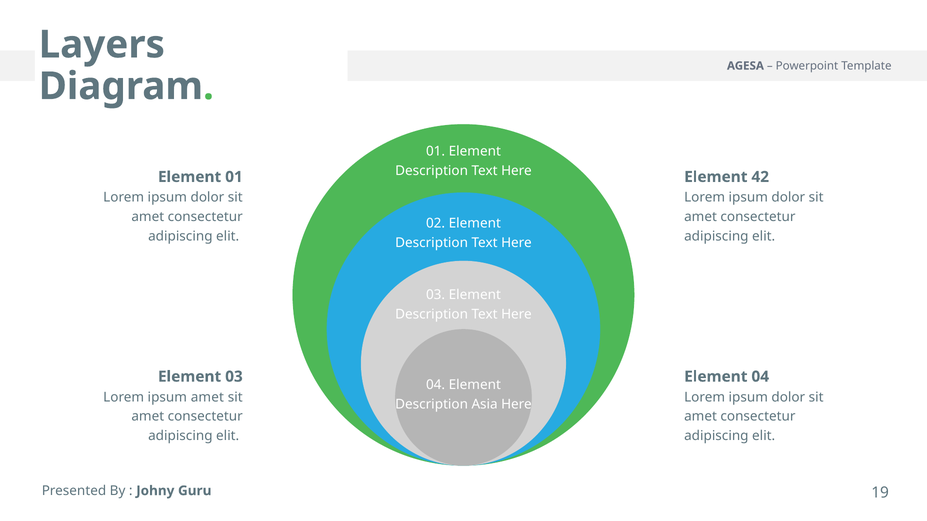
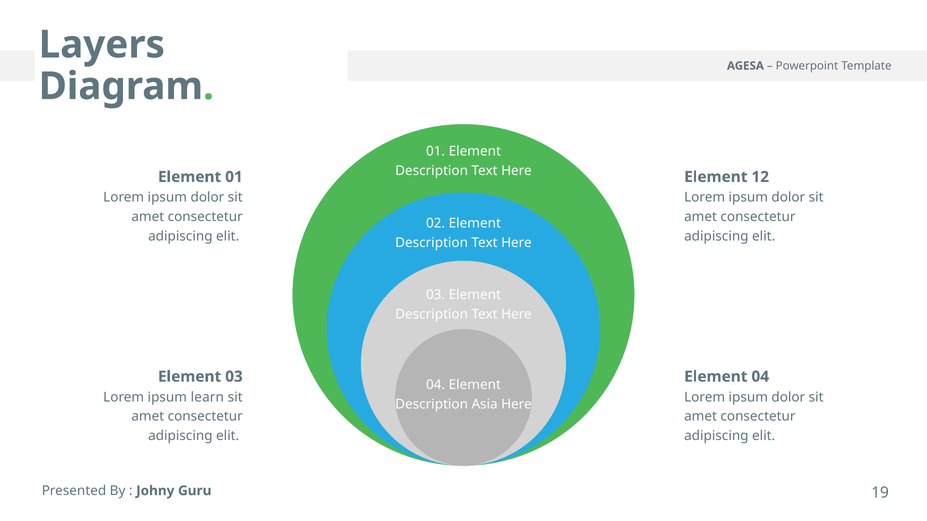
42: 42 -> 12
ipsum amet: amet -> learn
